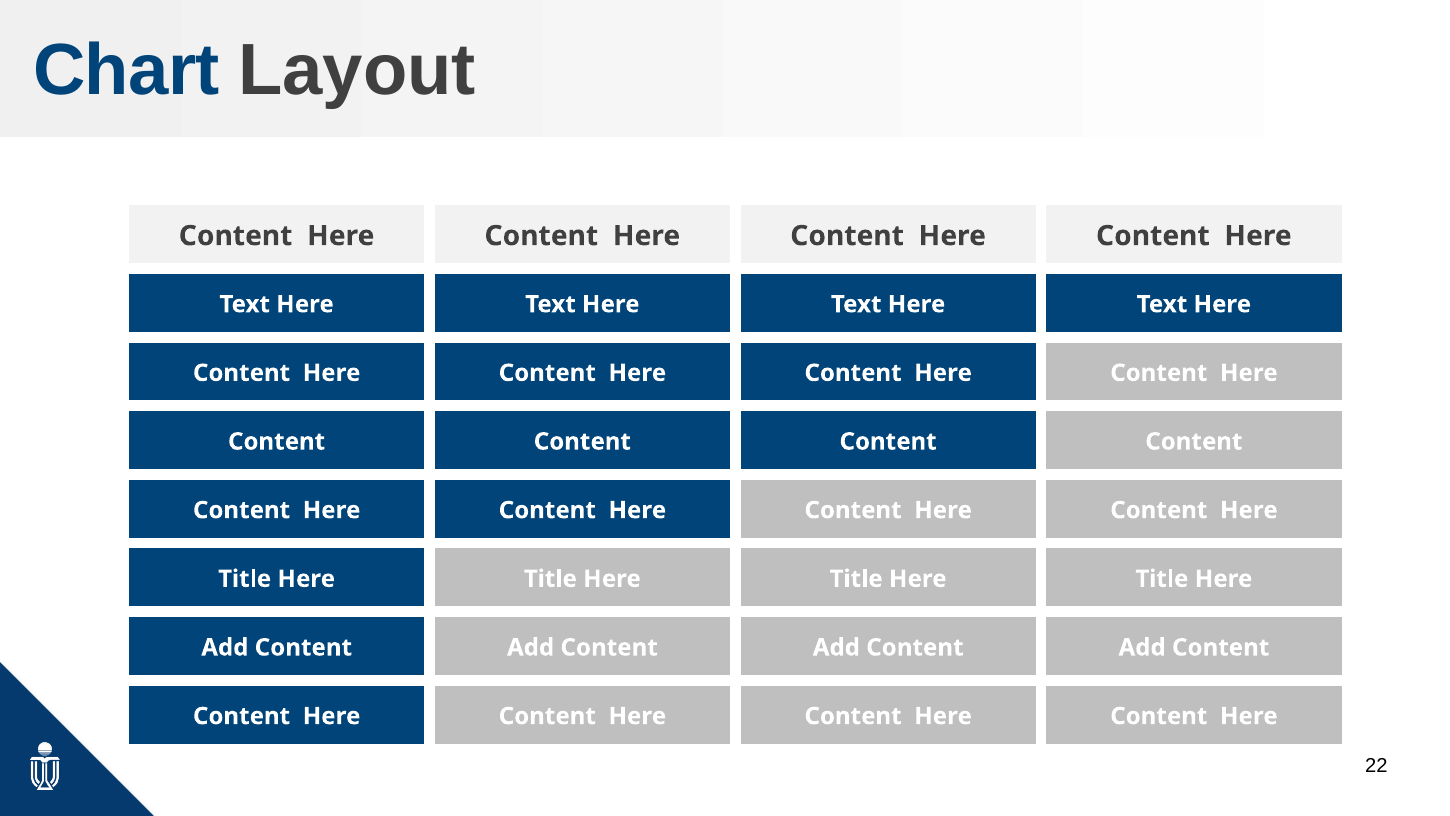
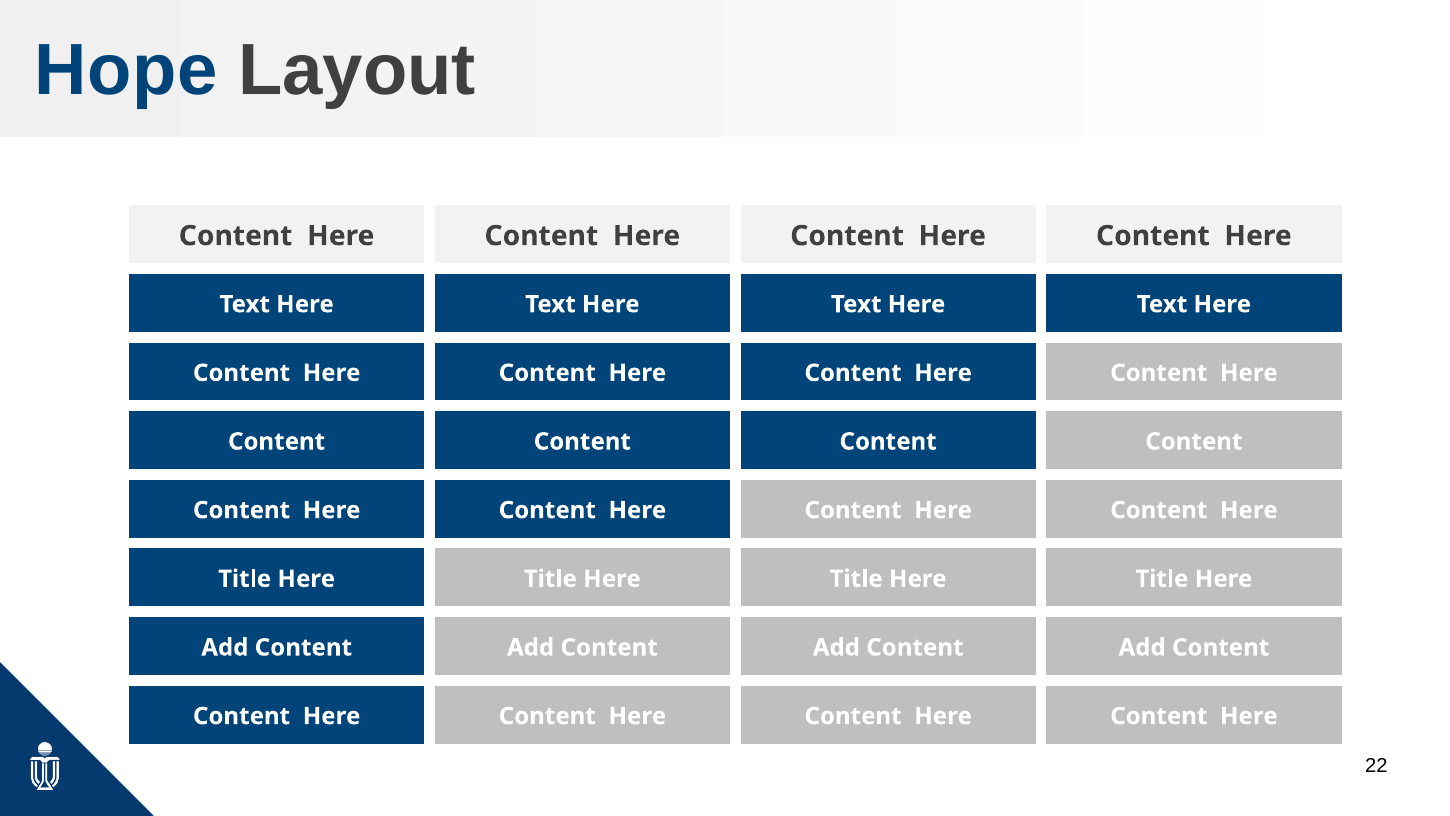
Chart: Chart -> Hope
